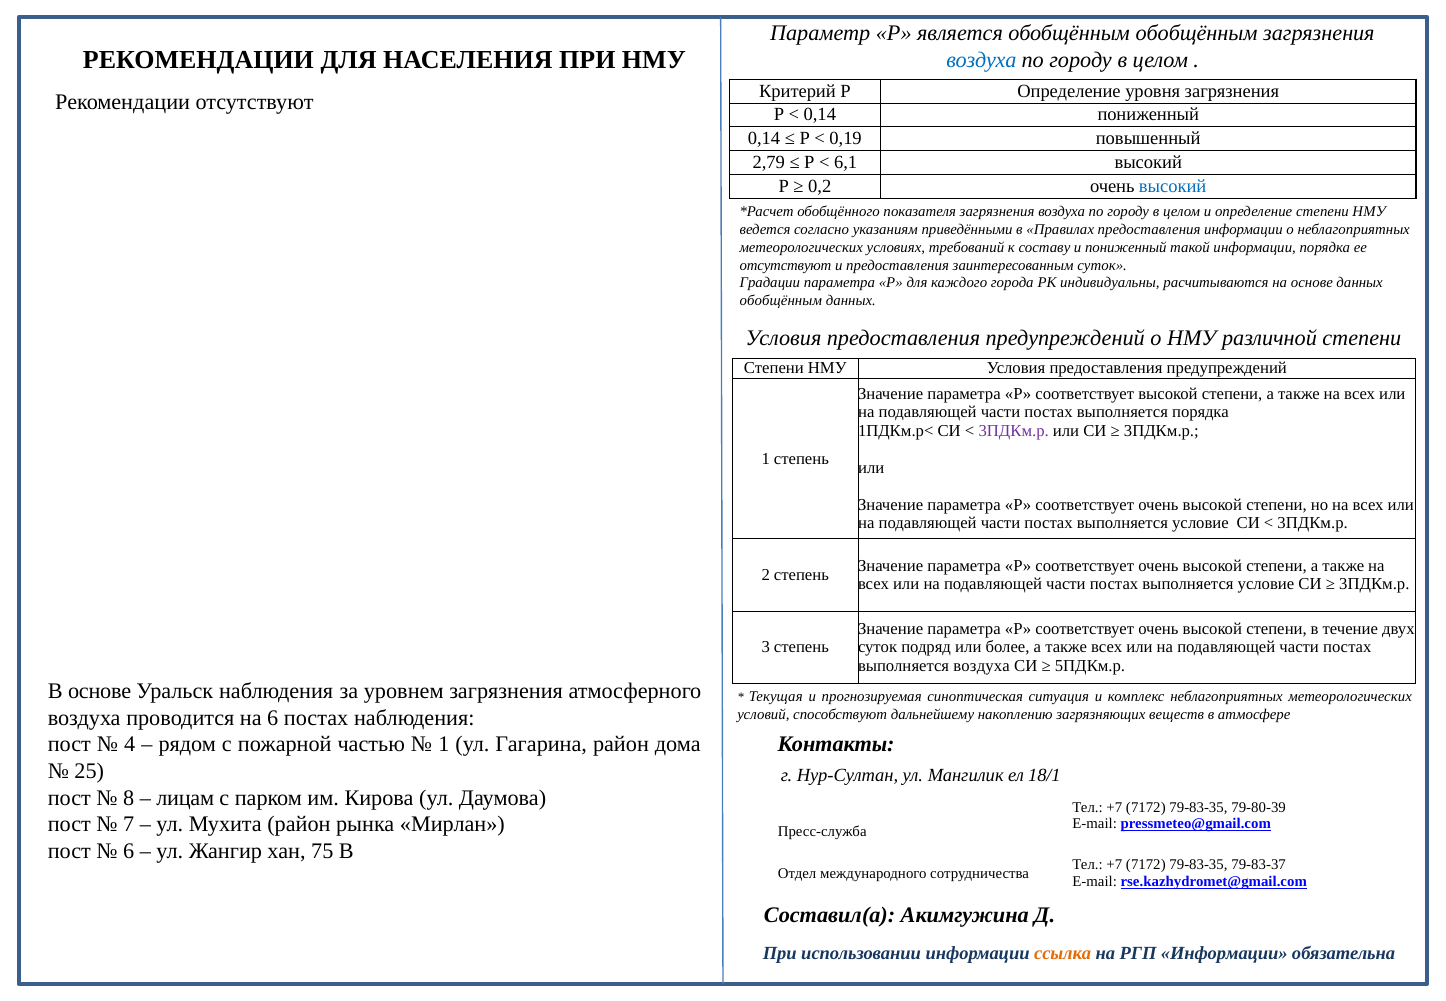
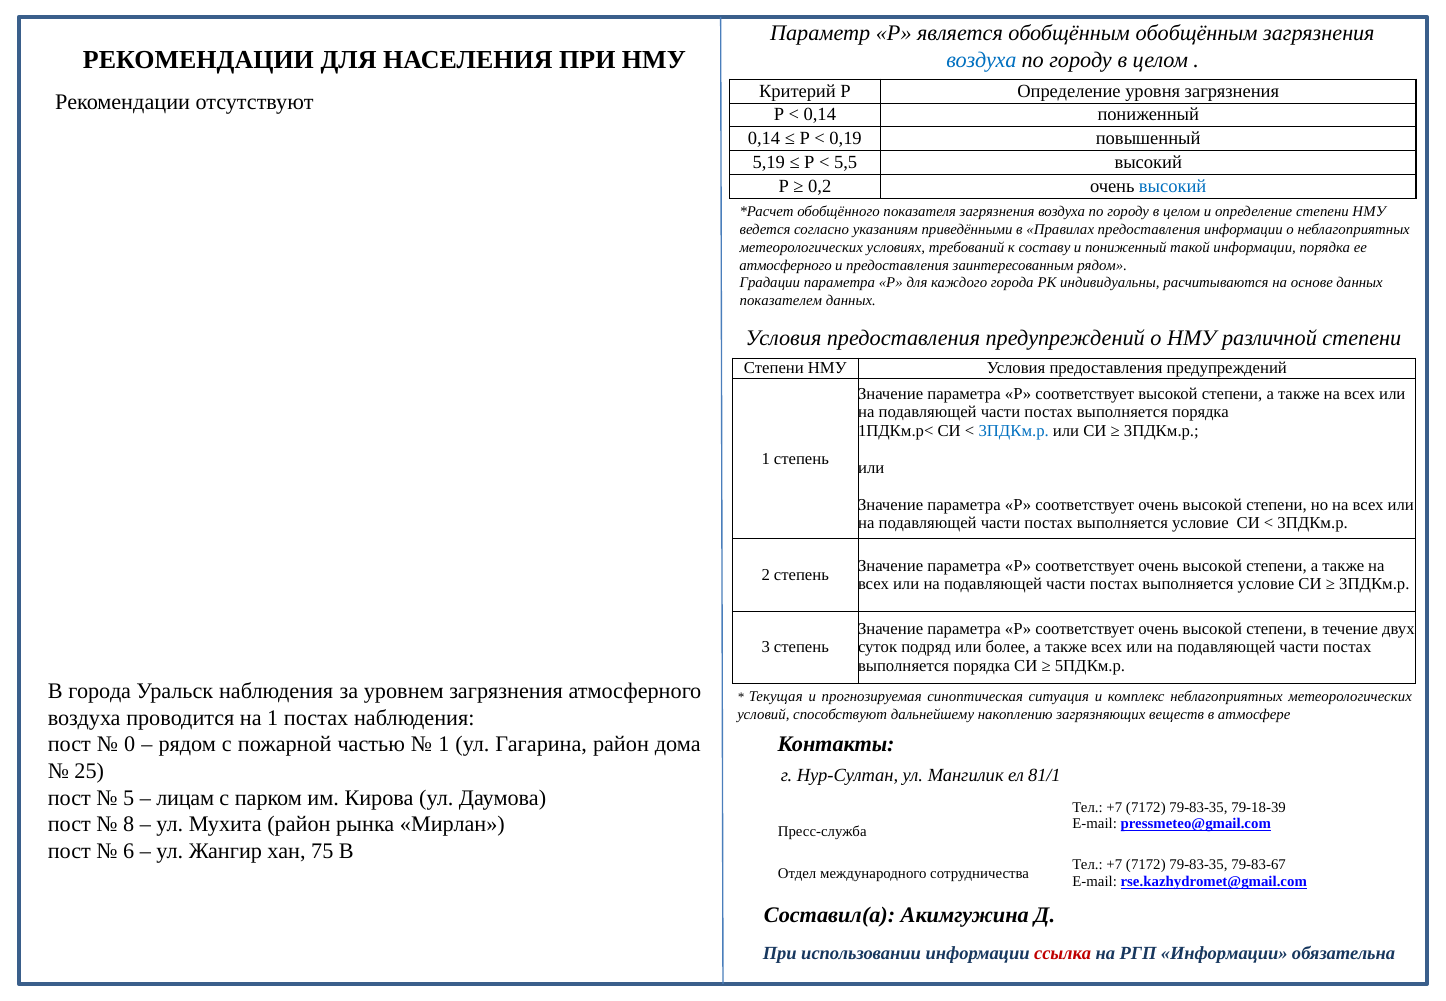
2,79: 2,79 -> 5,19
6,1: 6,1 -> 5,5
отсутствуют at (786, 265): отсутствуют -> атмосферного
заинтересованным суток: суток -> рядом
обобщённым at (781, 301): обобщённым -> показателем
3ПДКм.р at (1014, 431) colour: purple -> blue
воздуха at (982, 666): воздуха -> порядка
В основе: основе -> города
на 6: 6 -> 1
4: 4 -> 0
18/1: 18/1 -> 81/1
8: 8 -> 5
79-80-39: 79-80-39 -> 79-18-39
7: 7 -> 8
79-83-37: 79-83-37 -> 79-83-67
ссылка colour: orange -> red
